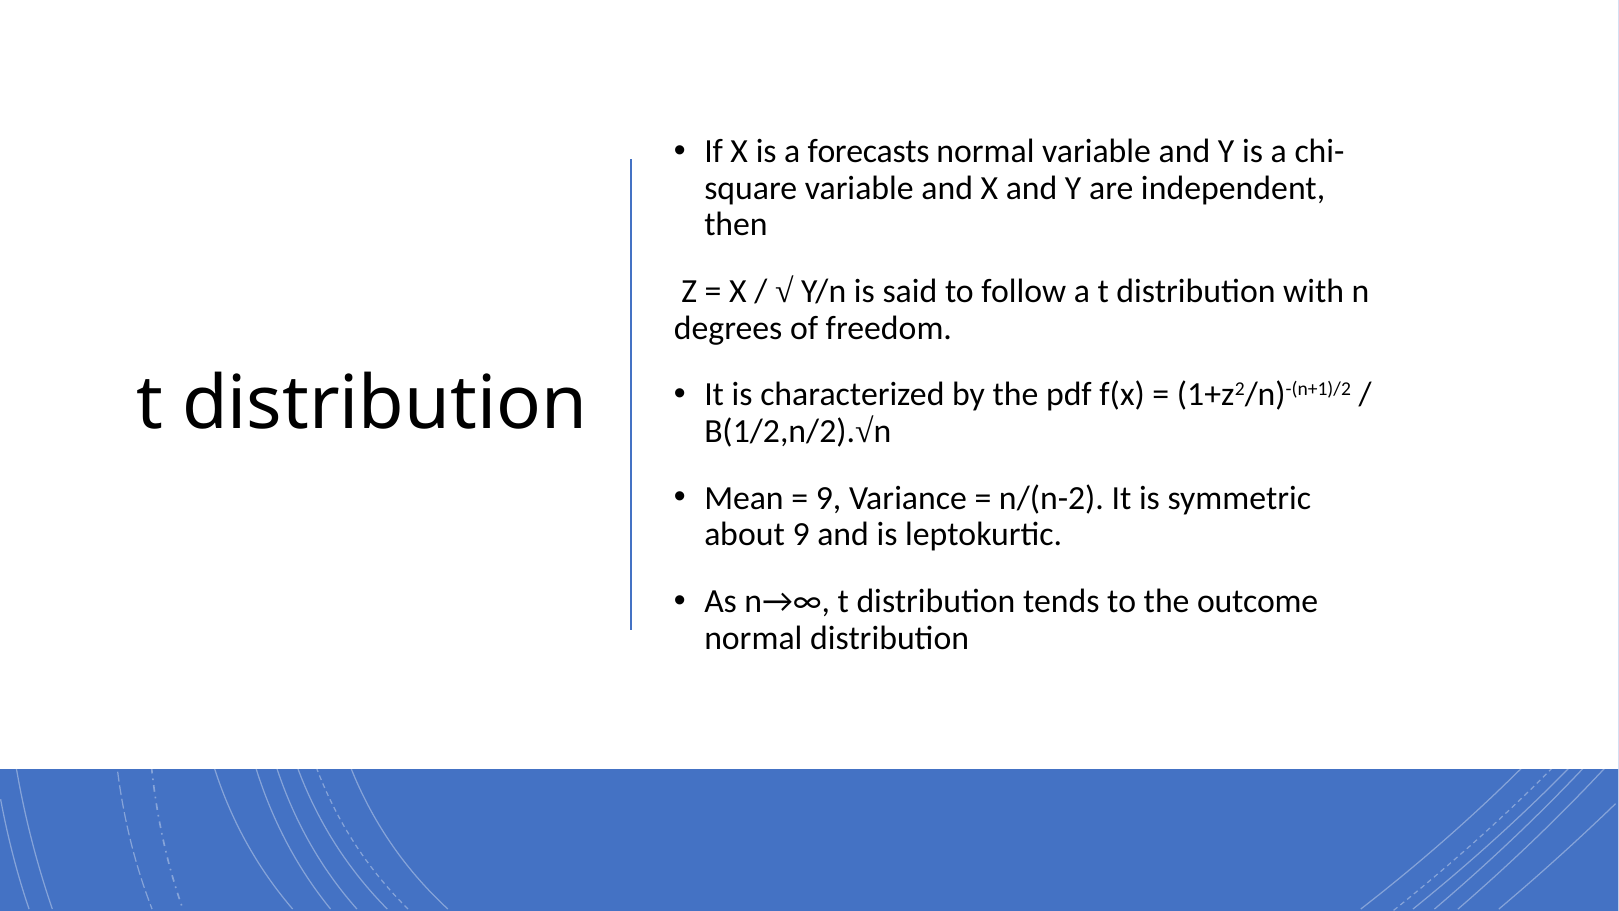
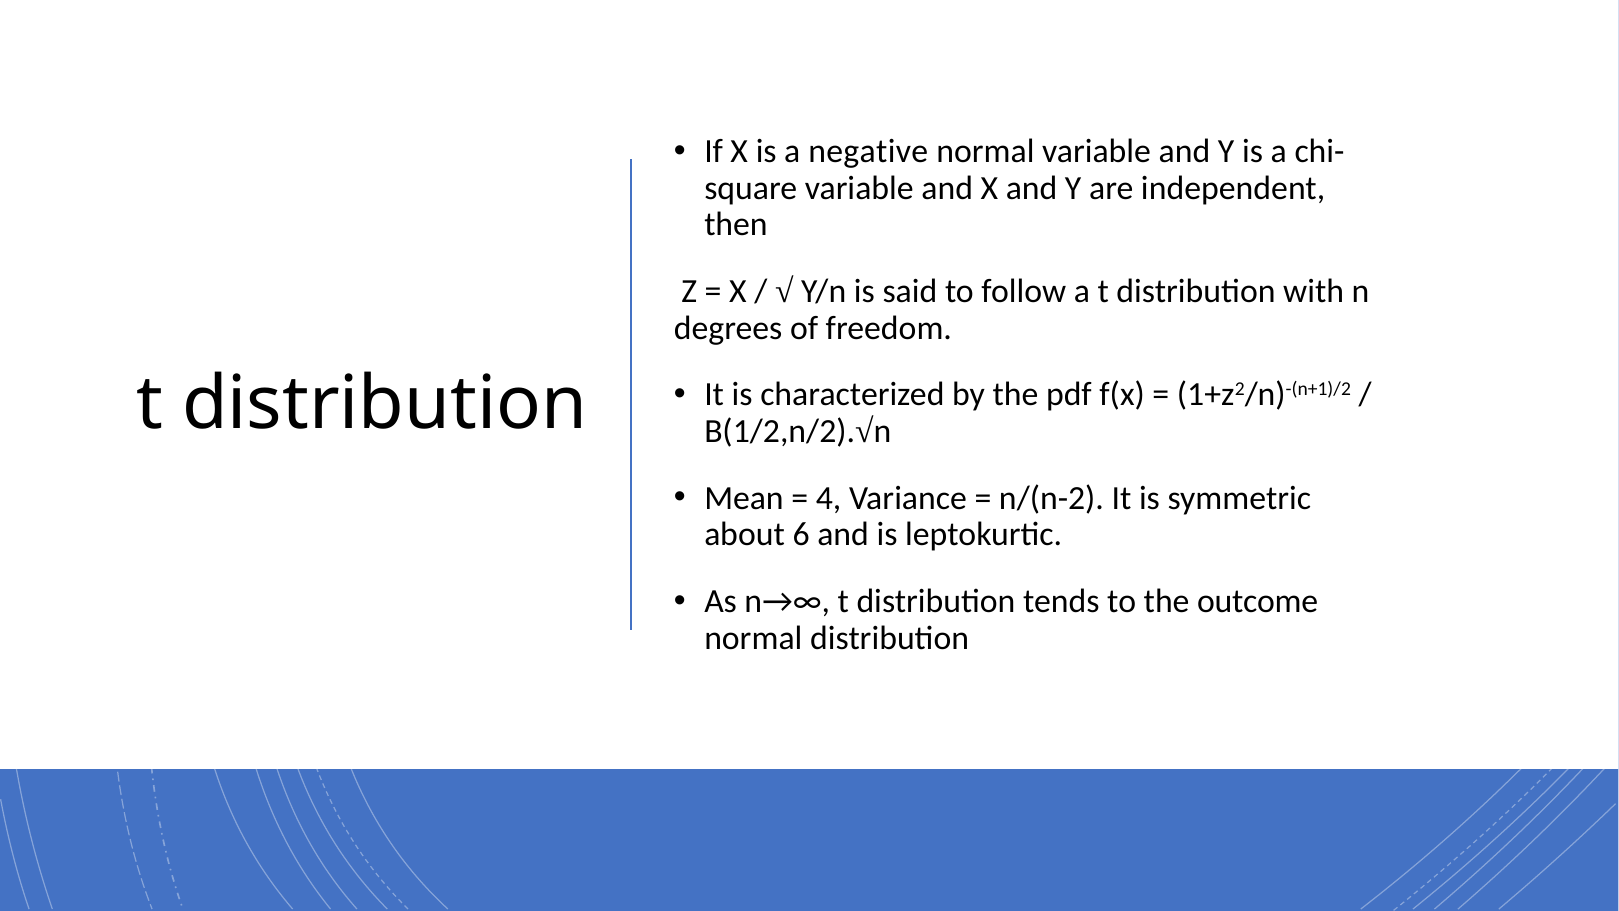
forecasts: forecasts -> negative
9 at (829, 498): 9 -> 4
about 9: 9 -> 6
